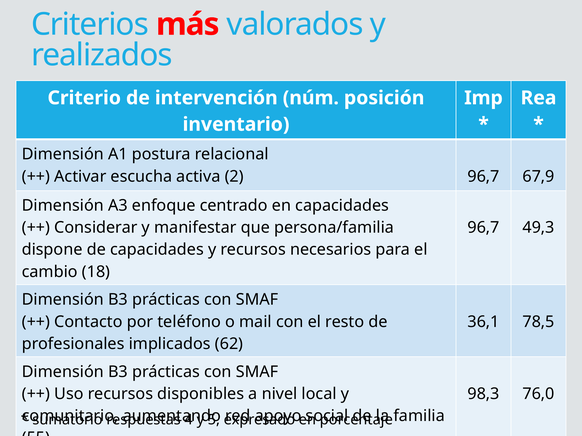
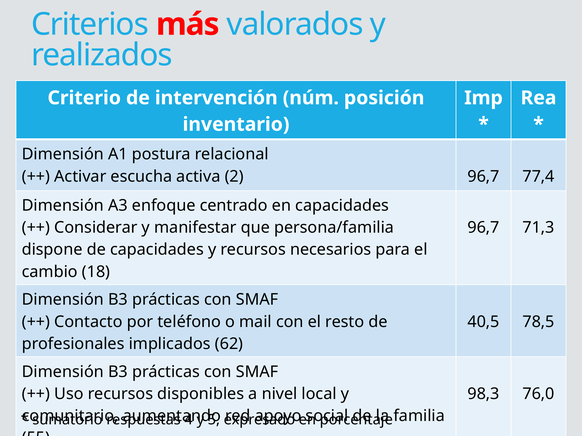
67,9: 67,9 -> 77,4
49,3: 49,3 -> 71,3
36,1: 36,1 -> 40,5
